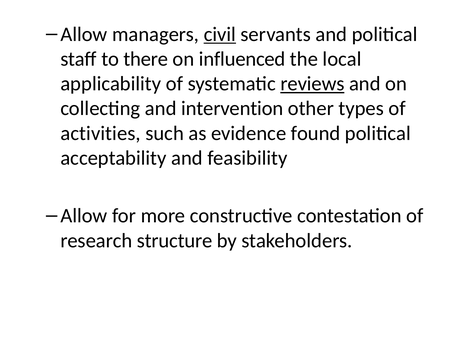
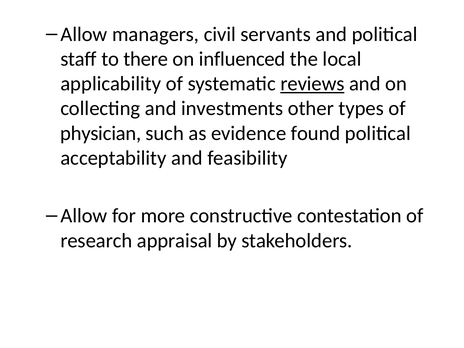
civil underline: present -> none
intervention: intervention -> investments
activities: activities -> physician
structure: structure -> appraisal
